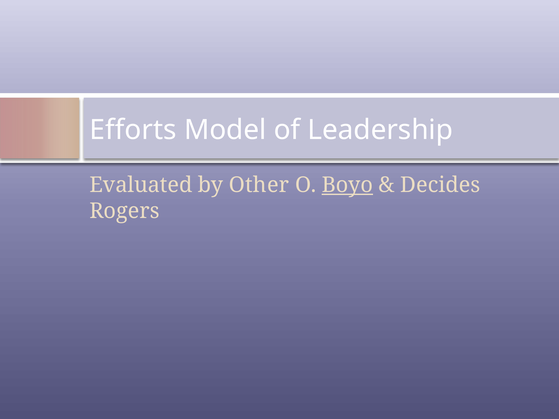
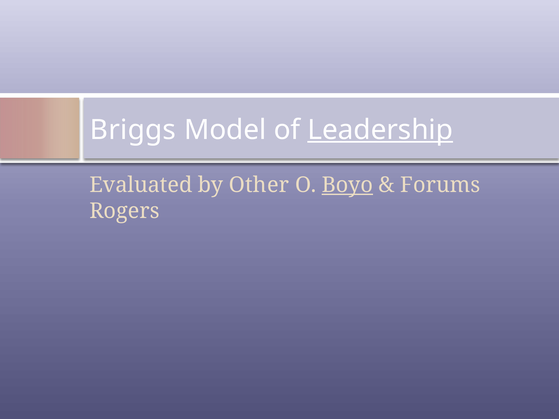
Efforts: Efforts -> Briggs
Leadership underline: none -> present
Decides: Decides -> Forums
